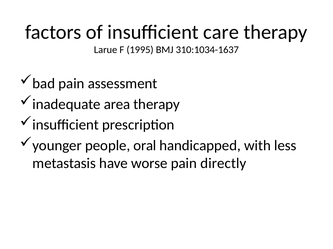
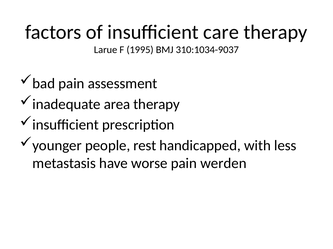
310:1034-1637: 310:1034-1637 -> 310:1034-9037
oral: oral -> rest
directly: directly -> werden
